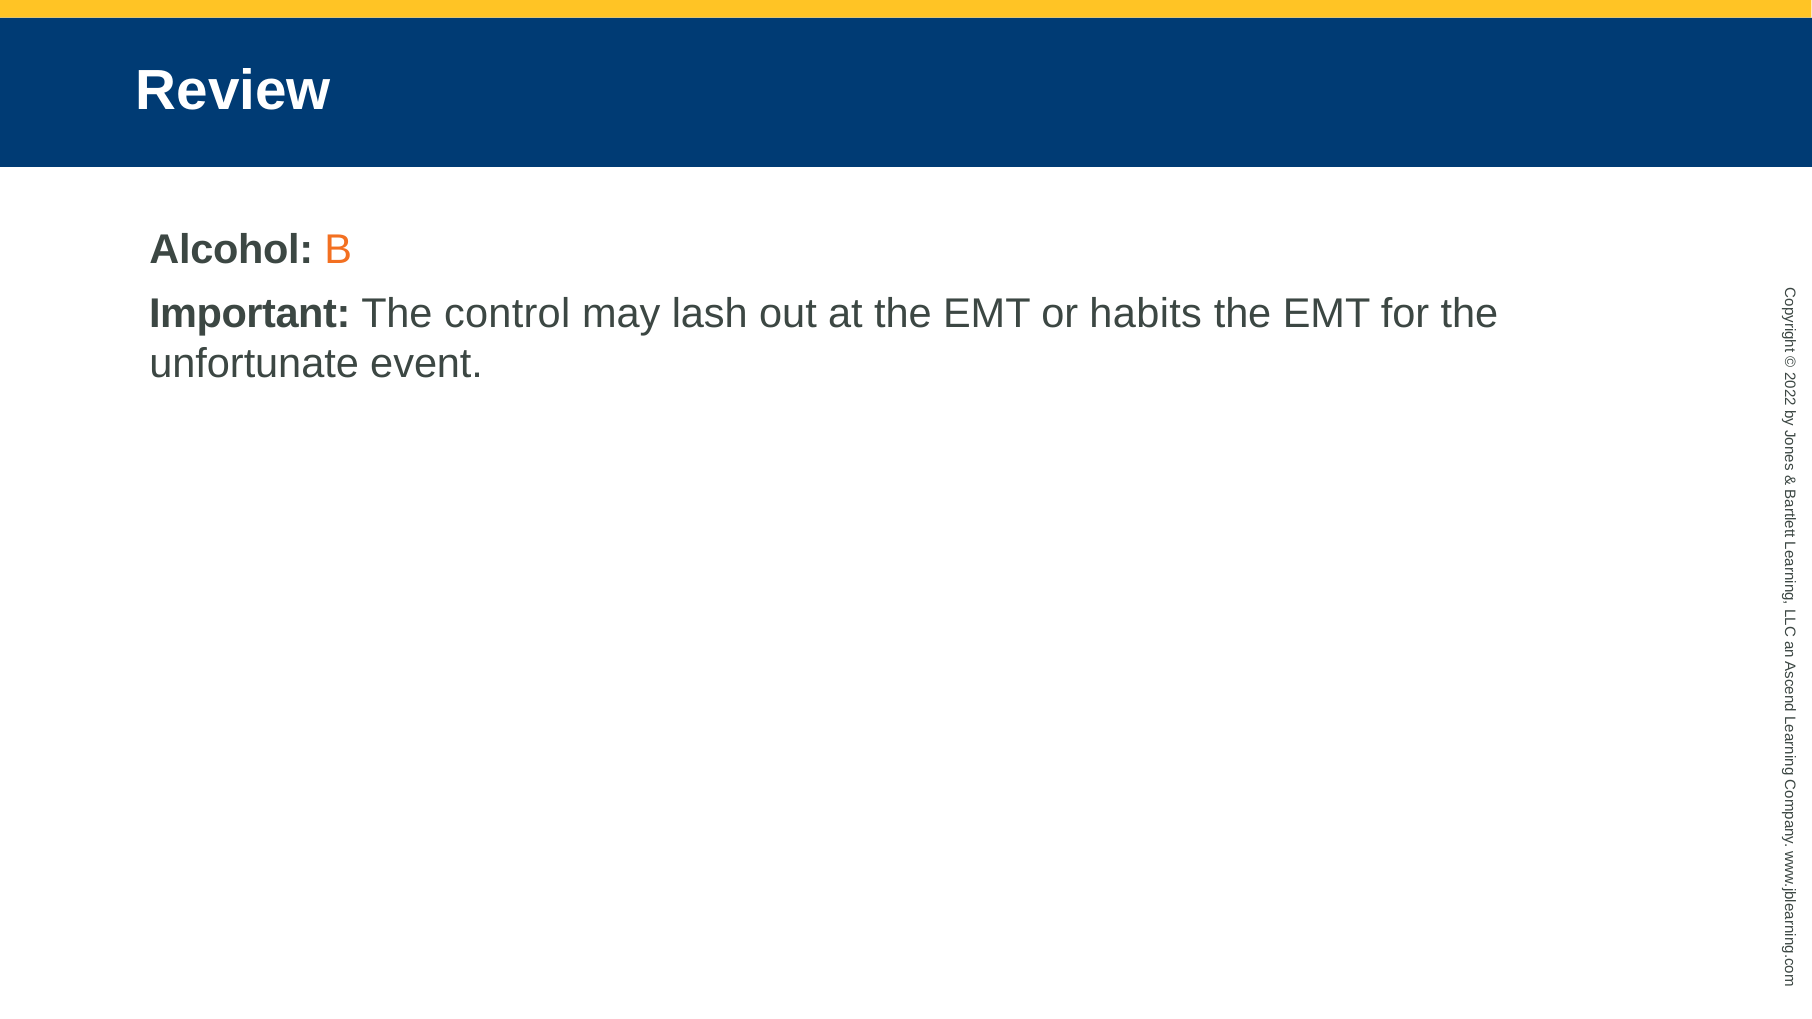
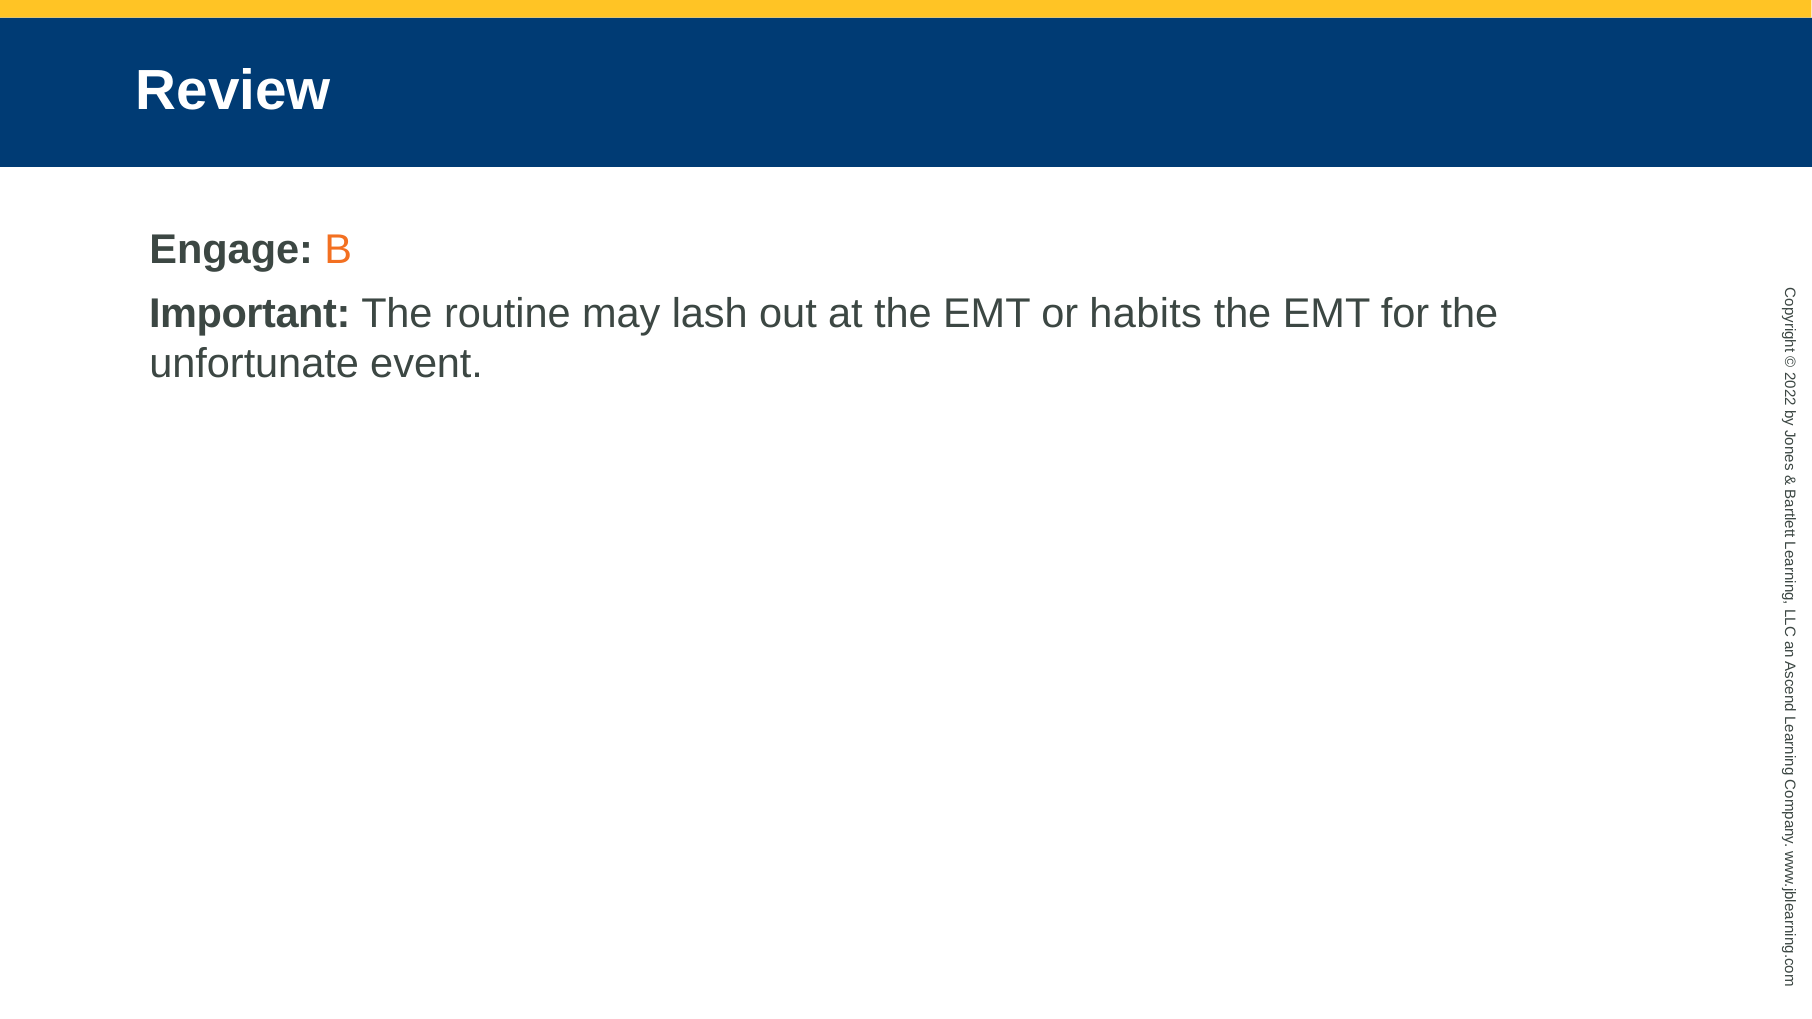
Alcohol: Alcohol -> Engage
control: control -> routine
